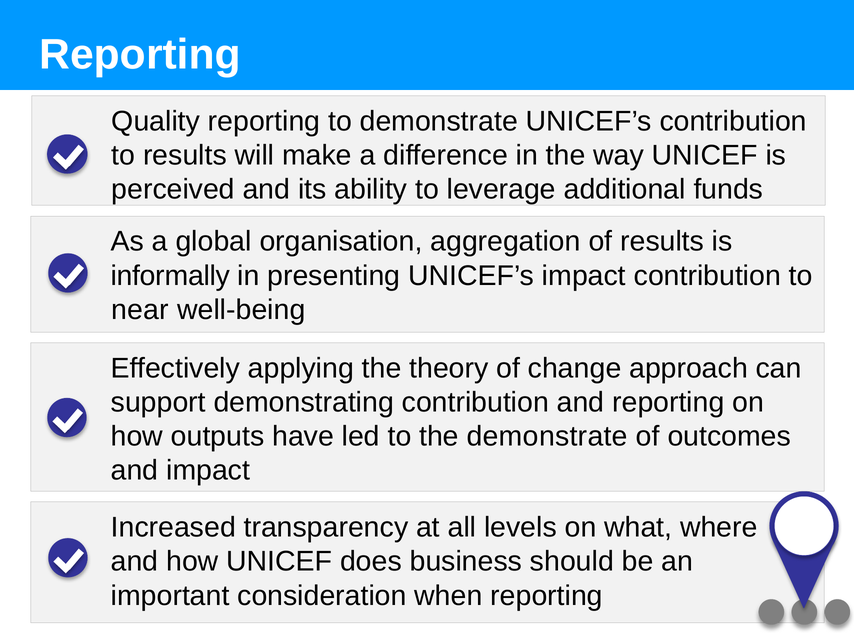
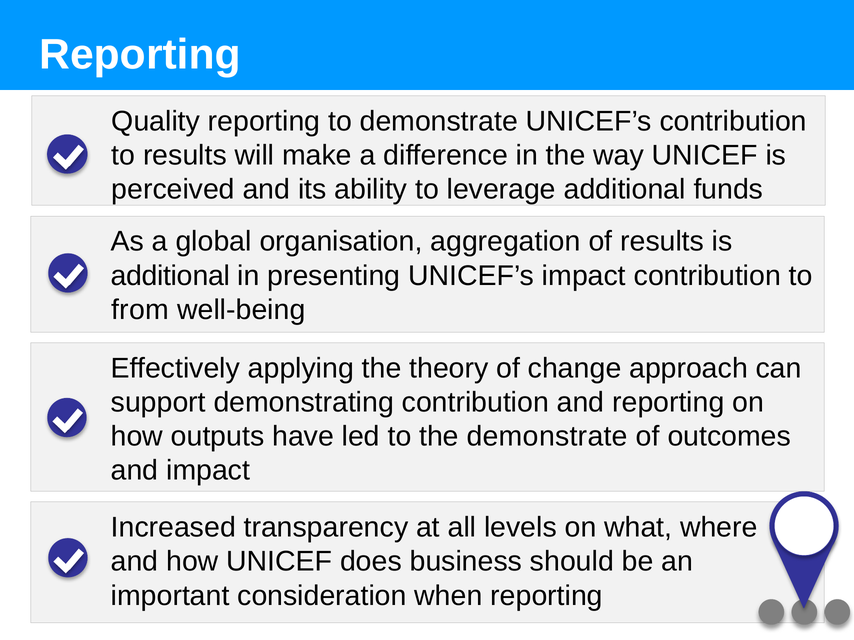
informally at (170, 276): informally -> additional
near: near -> from
